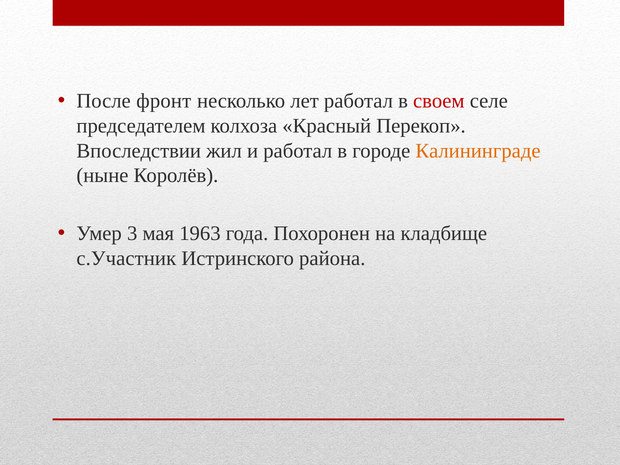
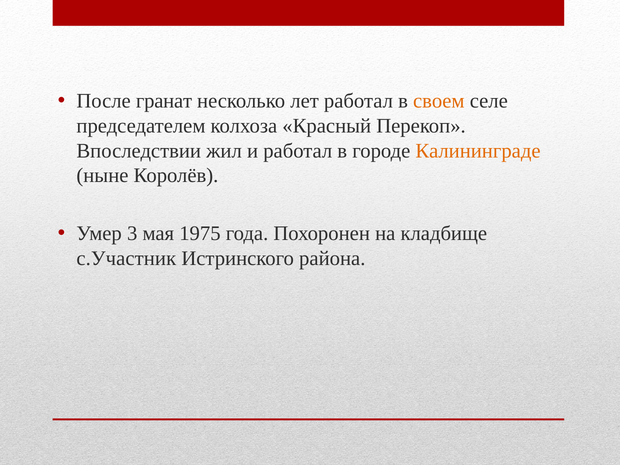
фронт: фронт -> гранат
своем colour: red -> orange
1963: 1963 -> 1975
